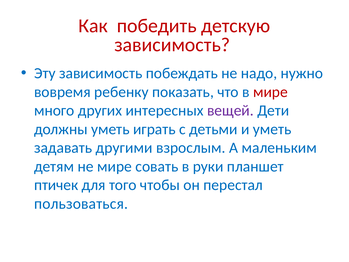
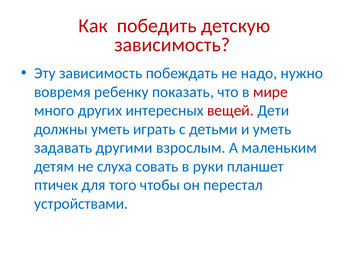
вещей colour: purple -> red
не мире: мире -> слуха
пользоваться: пользоваться -> устройствами
